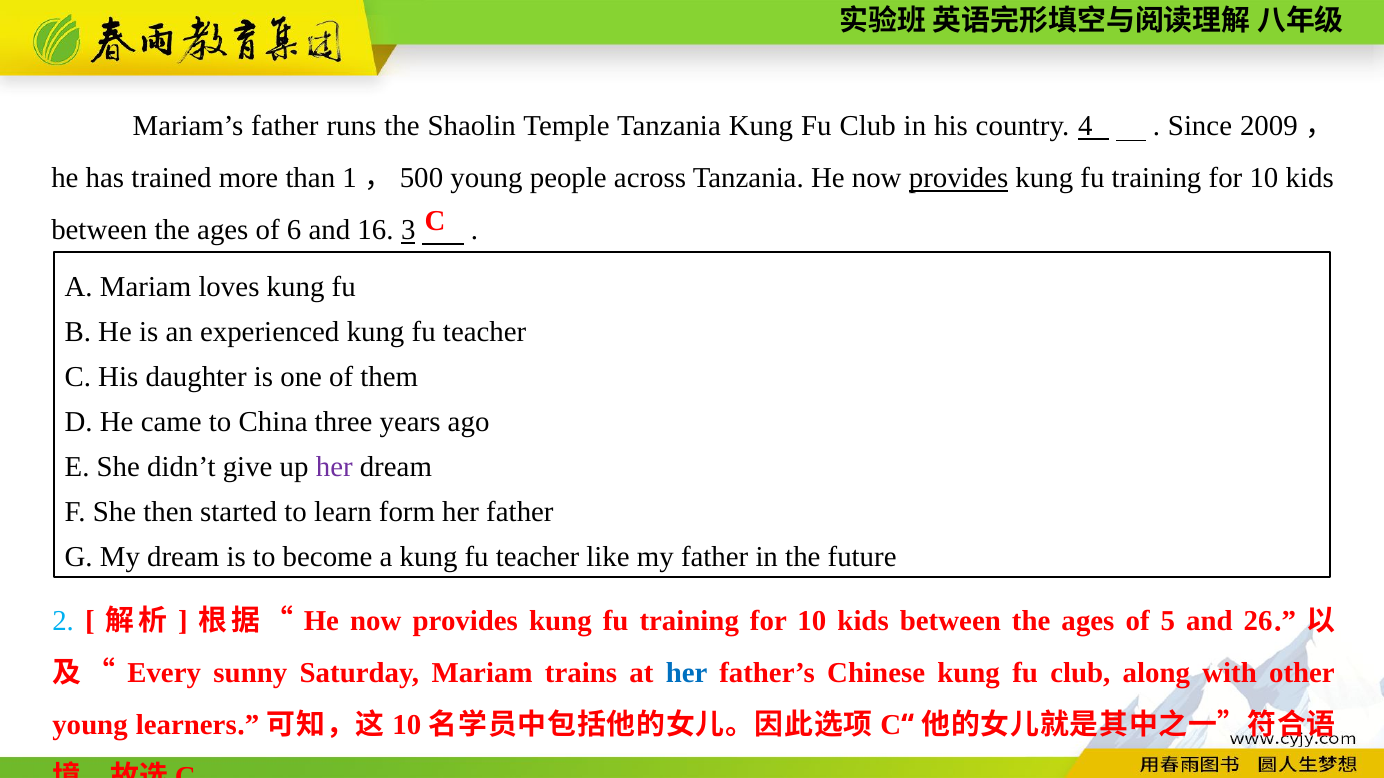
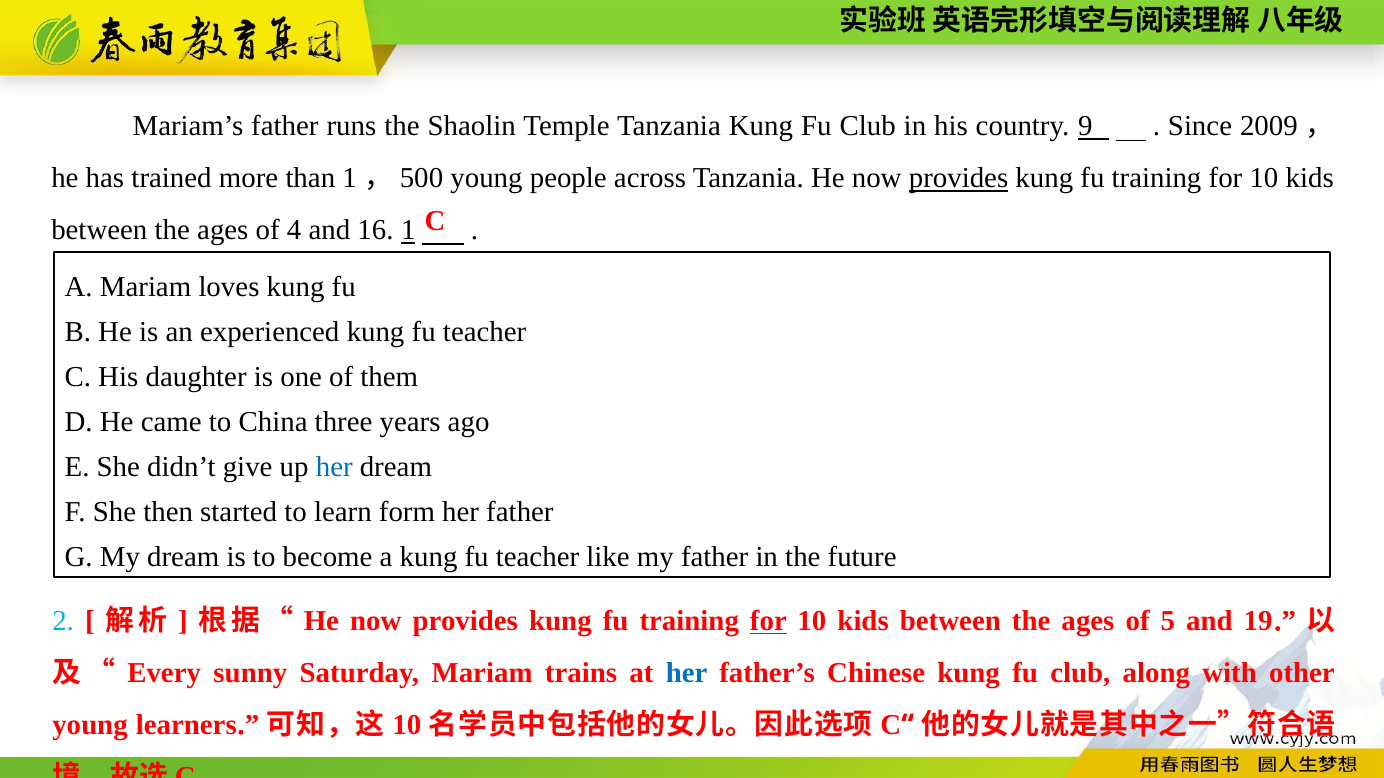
4: 4 -> 9
6: 6 -> 4
3: 3 -> 1
her at (334, 467) colour: purple -> blue
for at (768, 622) underline: none -> present
26: 26 -> 19
